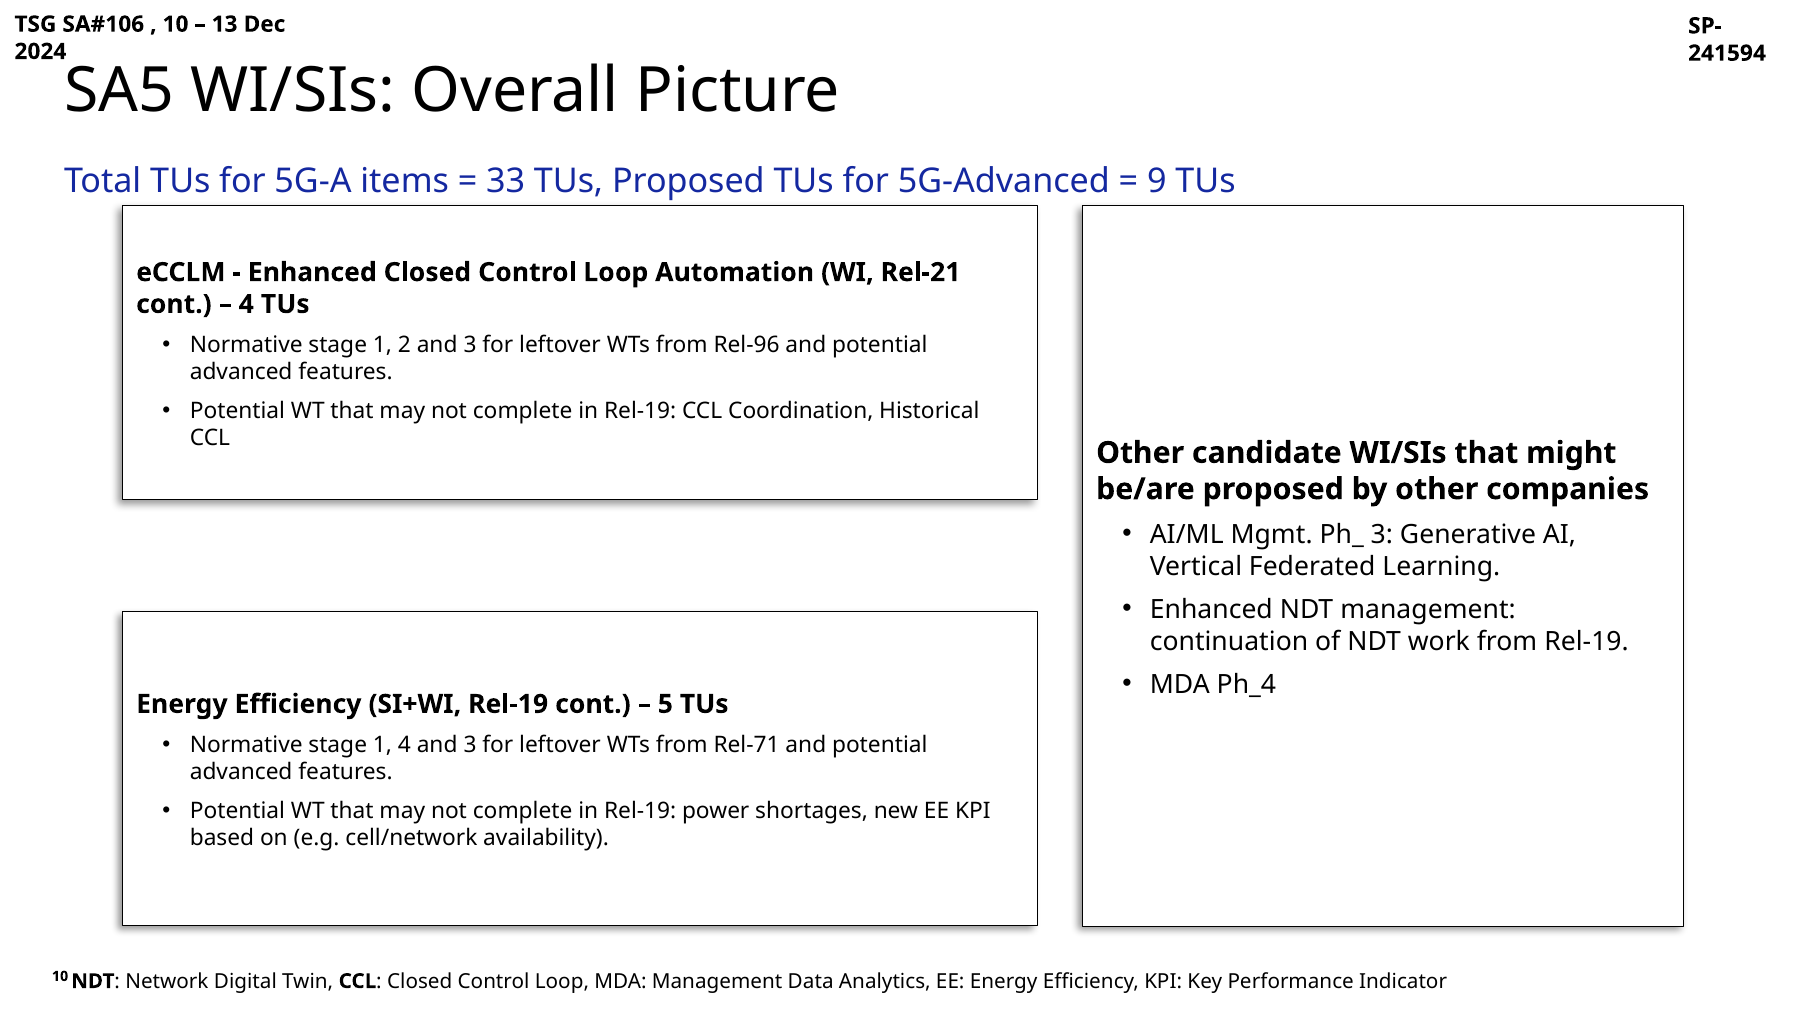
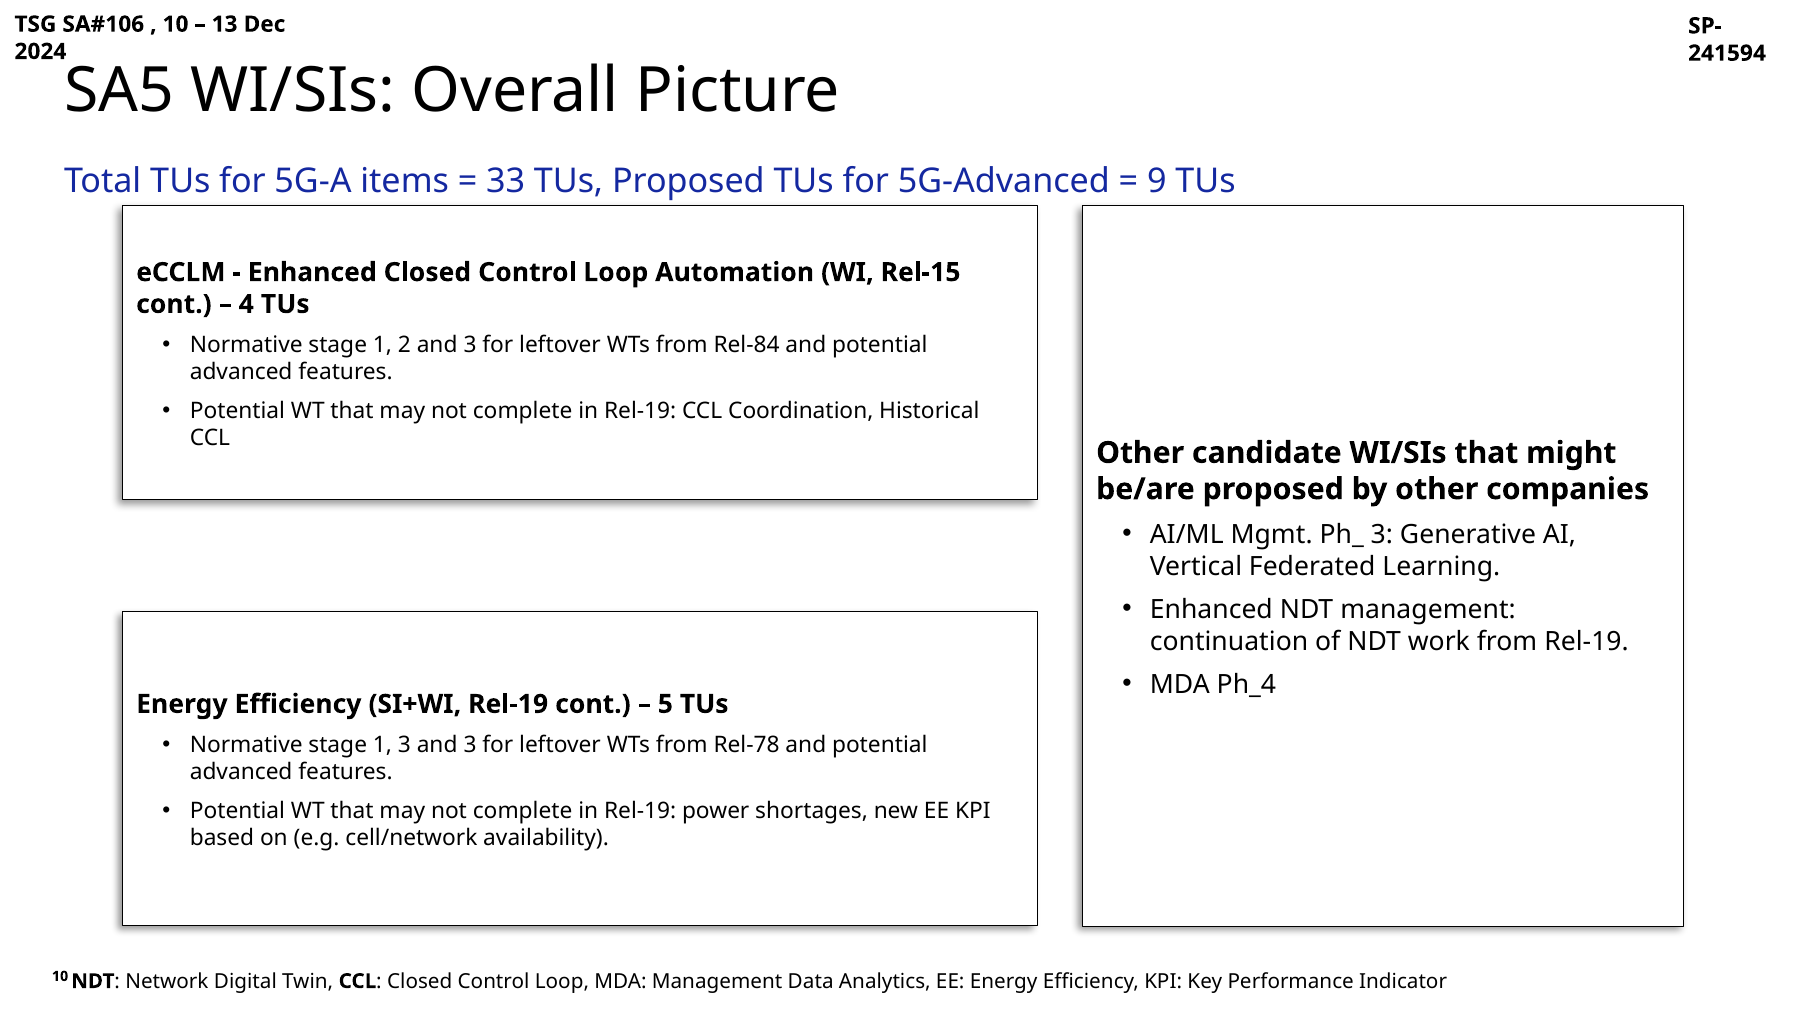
Rel-21: Rel-21 -> Rel-15
Rel-96: Rel-96 -> Rel-84
1 4: 4 -> 3
Rel-71: Rel-71 -> Rel-78
